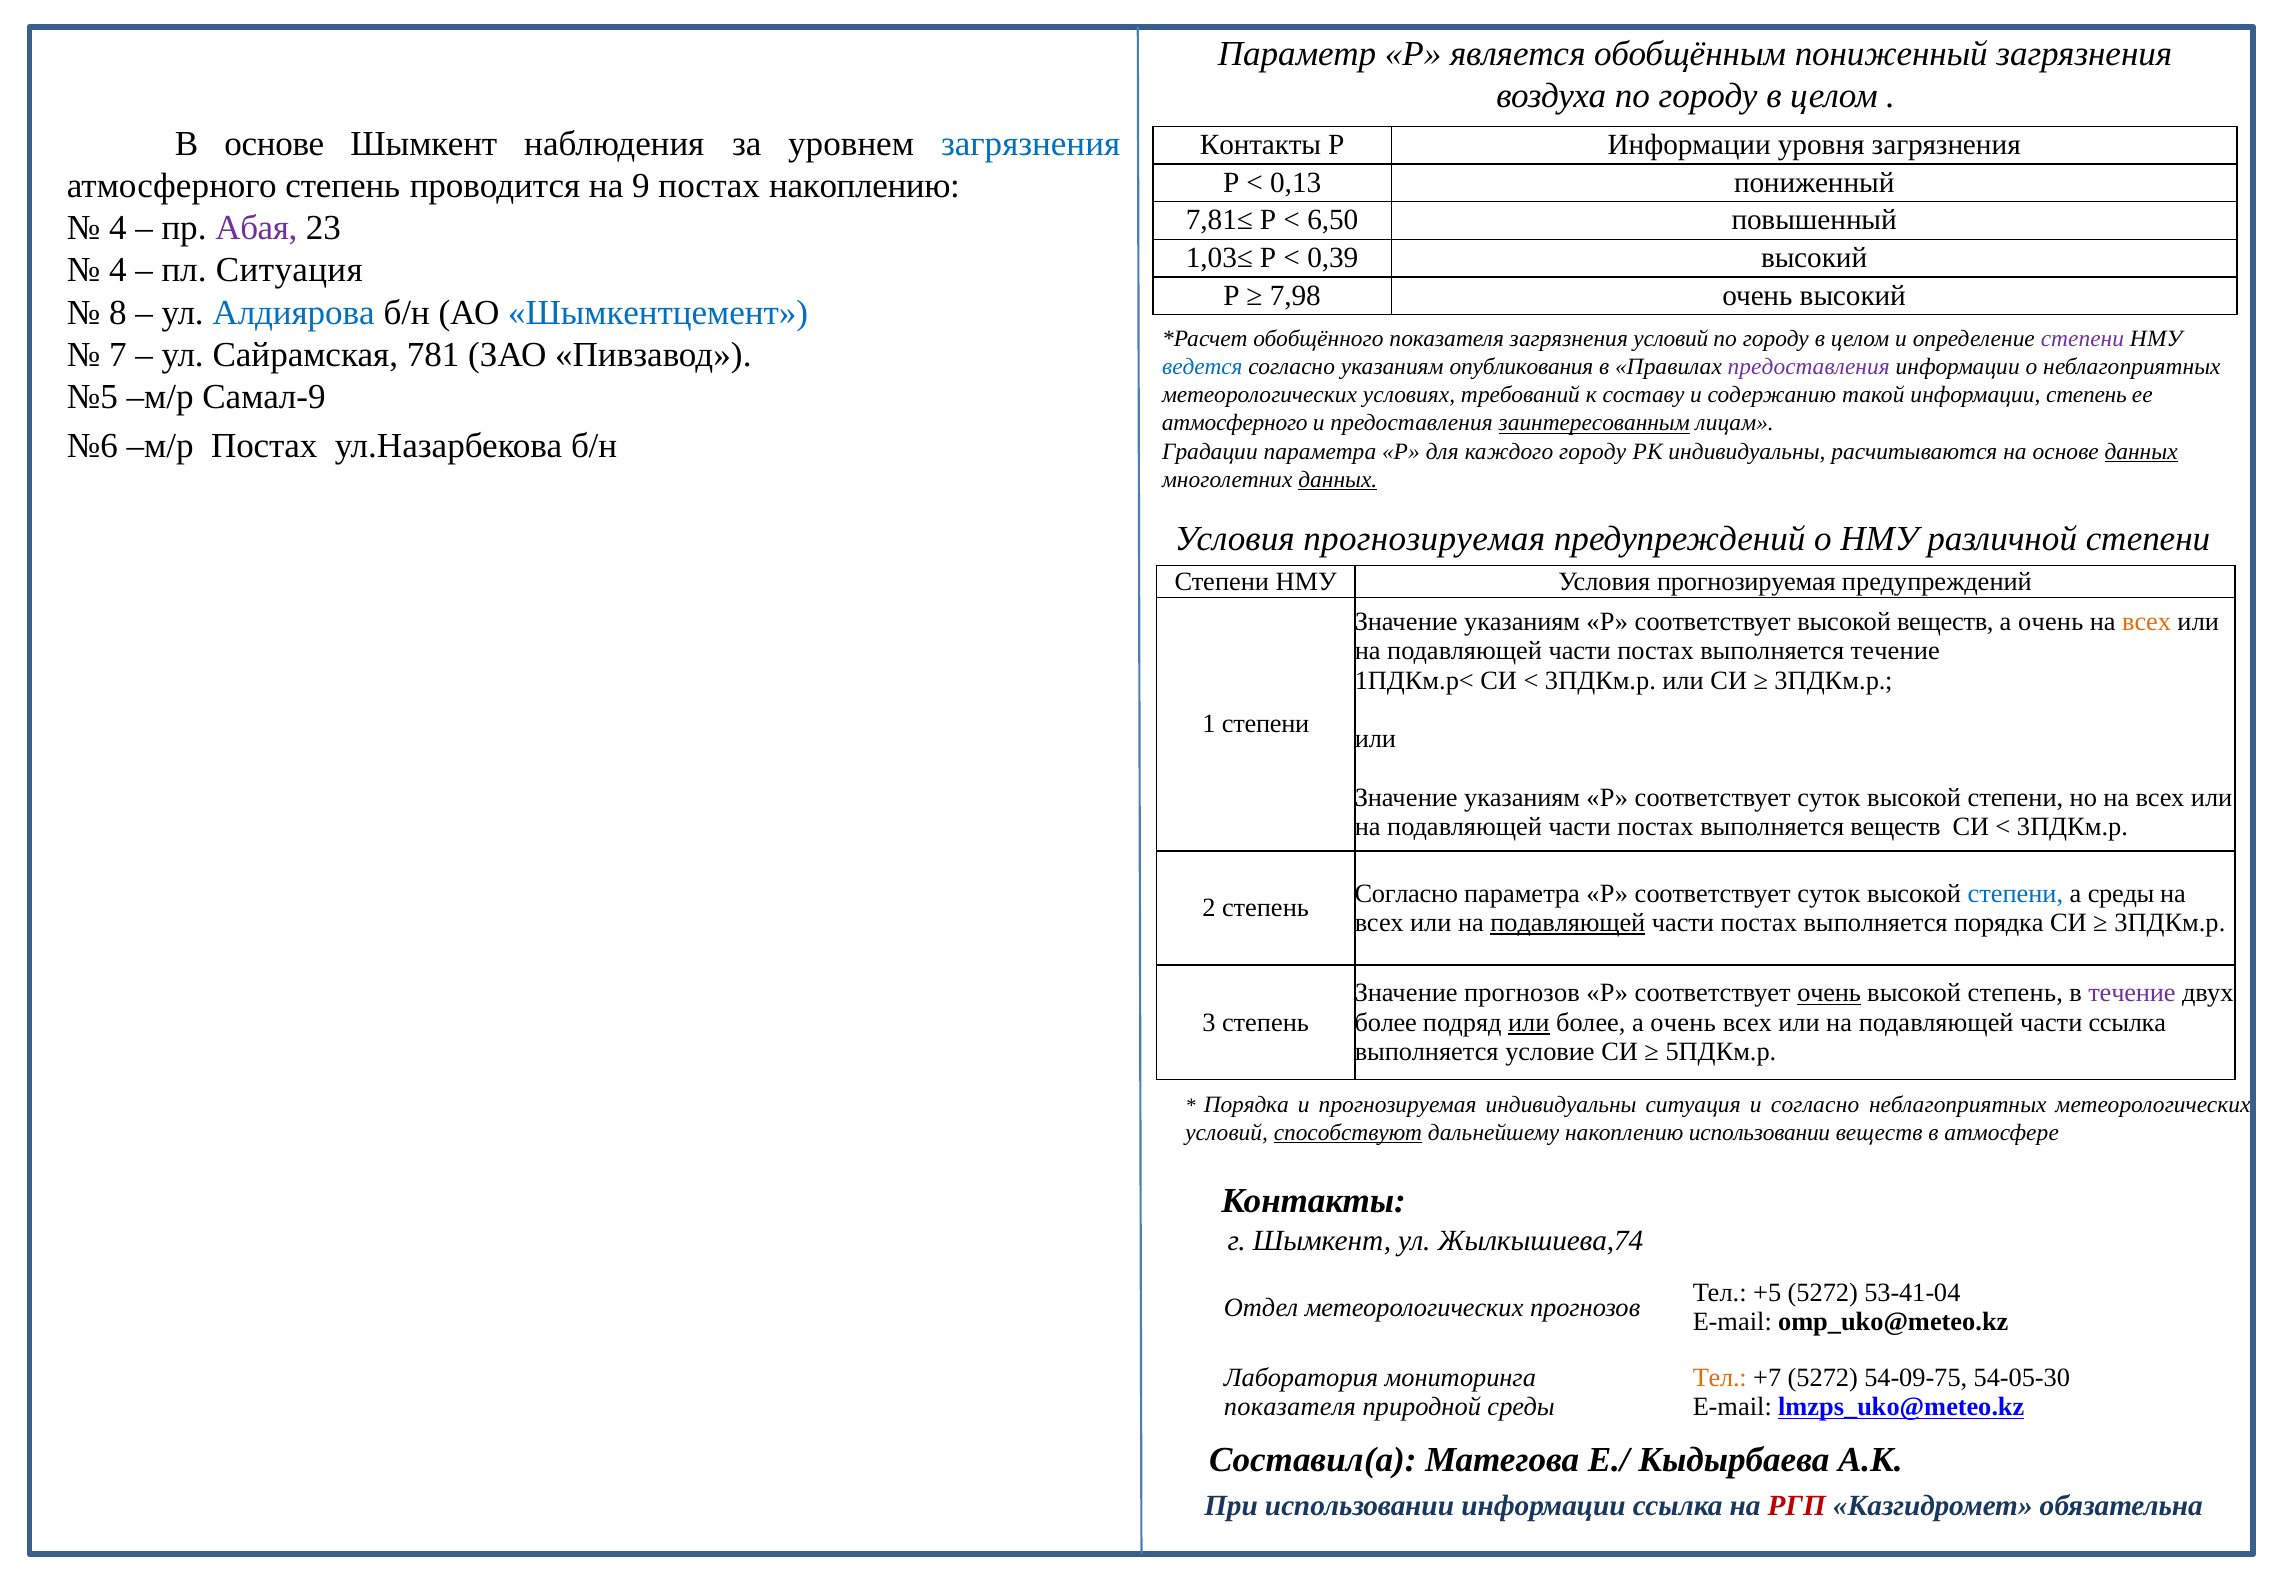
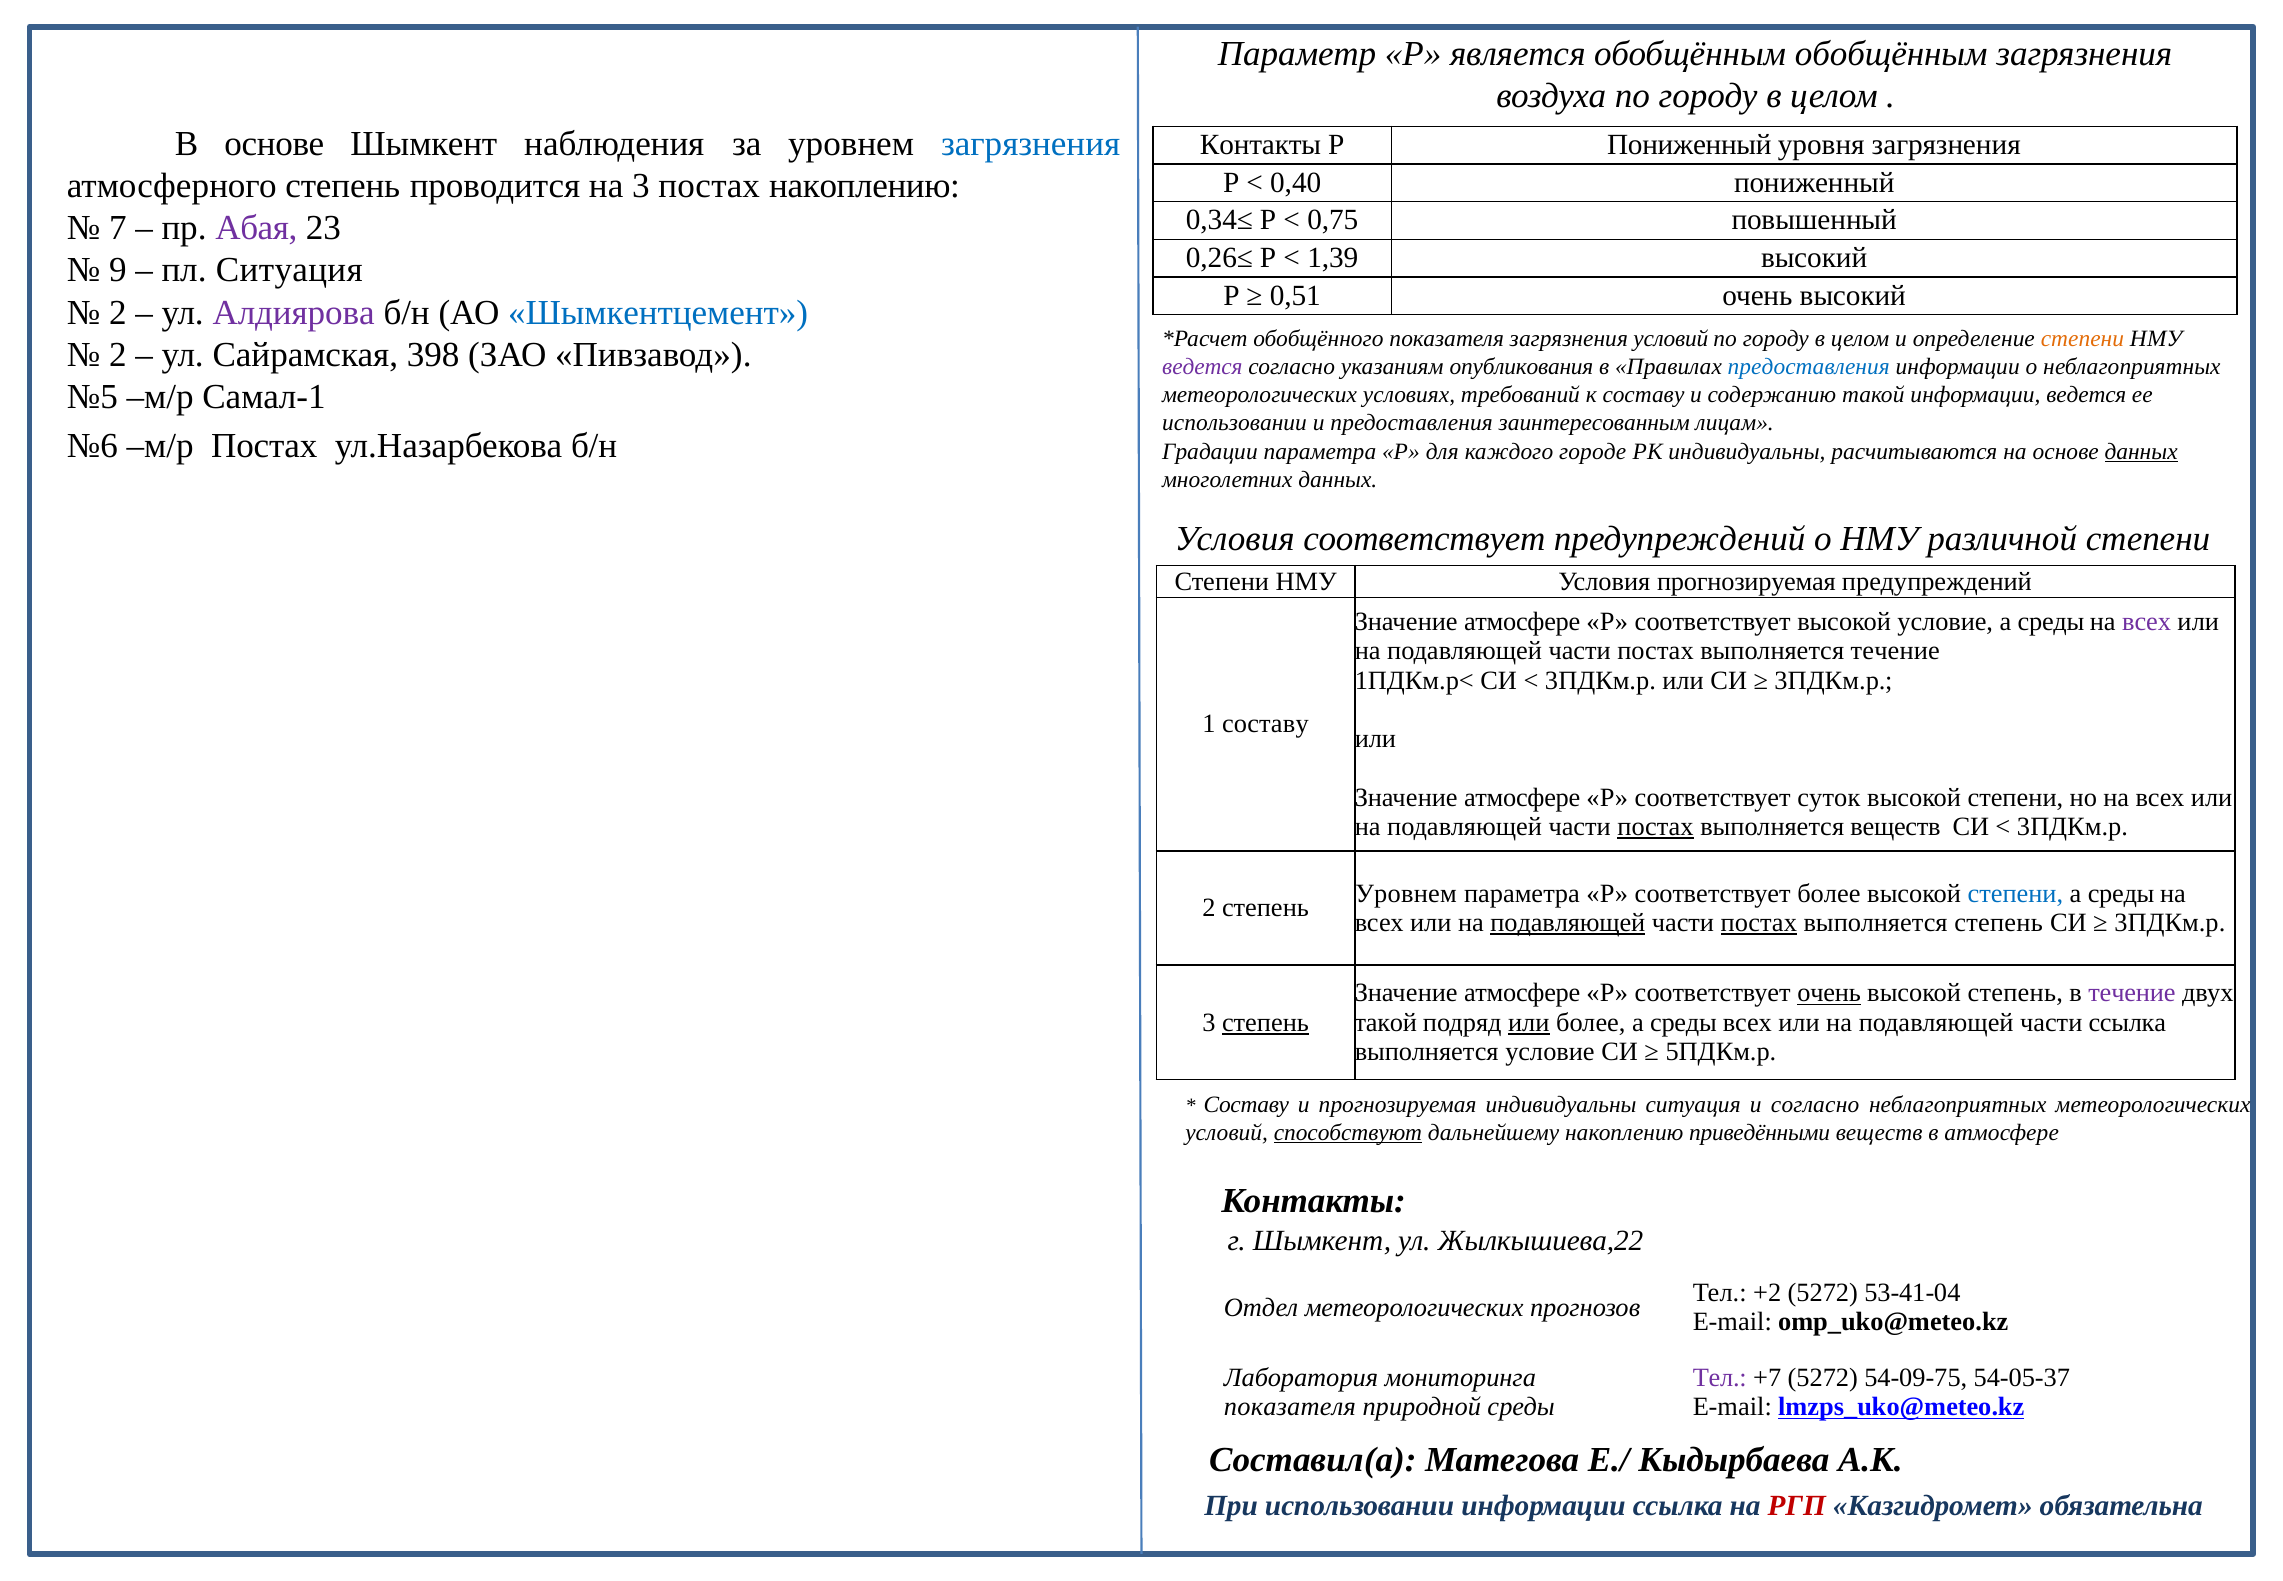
обобщённым пониженный: пониженный -> обобщённым
Р Информации: Информации -> Пониженный
0,13: 0,13 -> 0,40
на 9: 9 -> 3
7,81≤: 7,81≤ -> 0,34≤
6,50: 6,50 -> 0,75
4 at (118, 228): 4 -> 7
1,03≤: 1,03≤ -> 0,26≤
0,39: 0,39 -> 1,39
4 at (118, 270): 4 -> 9
7,98: 7,98 -> 0,51
8 at (118, 312): 8 -> 2
Алдиярова colour: blue -> purple
степени at (2082, 339) colour: purple -> orange
7 at (118, 354): 7 -> 2
781: 781 -> 398
ведется at (1202, 367) colour: blue -> purple
предоставления at (1809, 367) colour: purple -> blue
Самал-9: Самал-9 -> Самал-1
информации степень: степень -> ведется
атмосферного at (1235, 423): атмосферного -> использовании
заинтересованным underline: present -> none
каждого городу: городу -> городе
данных at (1338, 479) underline: present -> none
прогнозируемая at (1424, 538): прогнозируемая -> соответствует
указаниям at (1522, 622): указаниям -> атмосфере
высокой веществ: веществ -> условие
очень at (2051, 622): очень -> среды
всех at (2147, 622) colour: orange -> purple
1 степени: степени -> составу
указаниям at (1522, 797): указаниям -> атмосфере
постах at (1655, 826) underline: none -> present
Согласно at (1406, 893): Согласно -> Уровнем
параметра Р соответствует суток: суток -> более
постах at (1759, 923) underline: none -> present
выполняется порядка: порядка -> степень
прогнозов at (1522, 993): прогнозов -> атмосфере
степень at (1265, 1022) underline: none -> present
более at (1386, 1022): более -> такой
более а очень: очень -> среды
Порядка at (1246, 1104): Порядка -> Составу
накоплению использовании: использовании -> приведёнными
Жылкышиева,74: Жылкышиева,74 -> Жылкышиева,22
+5: +5 -> +2
Тел at (1720, 1377) colour: orange -> purple
54-05-30: 54-05-30 -> 54-05-37
